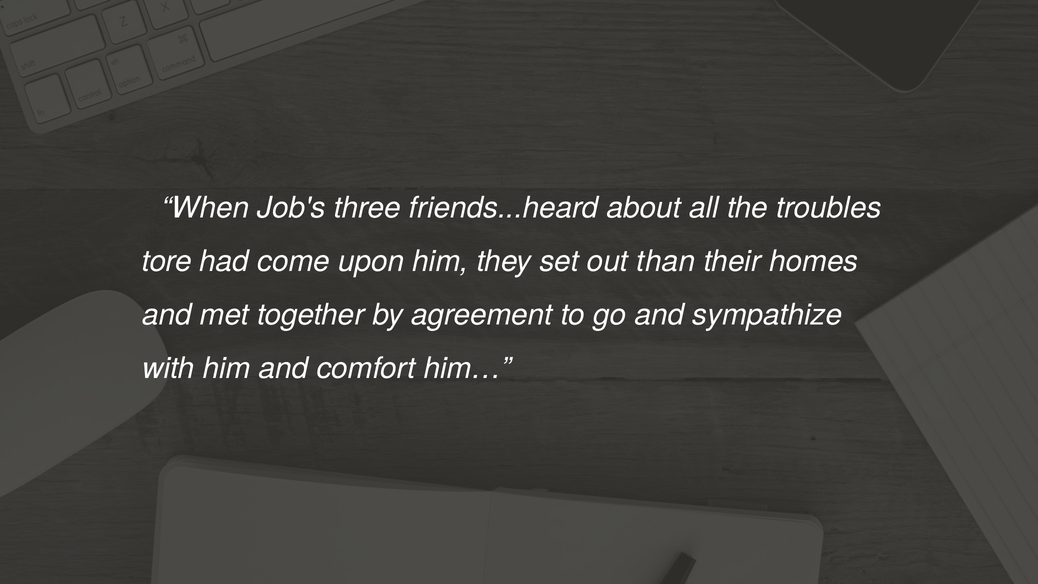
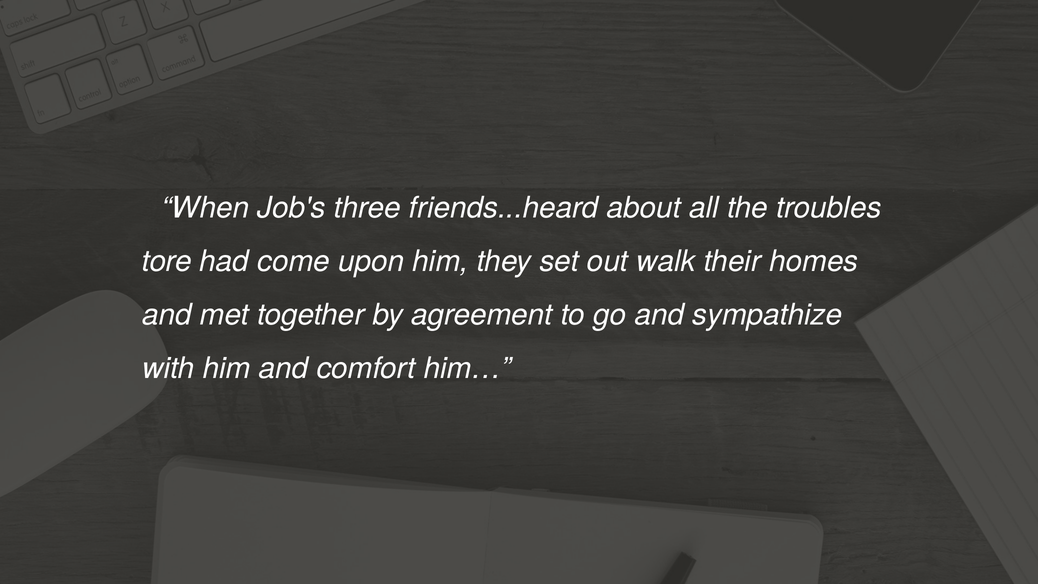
than: than -> walk
